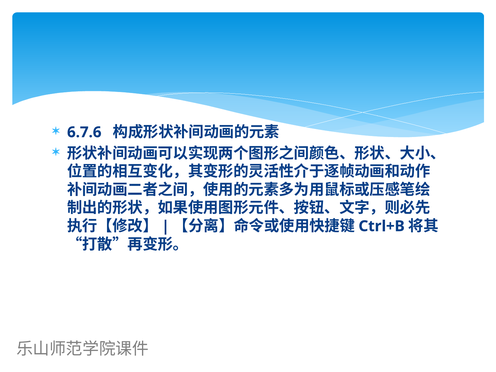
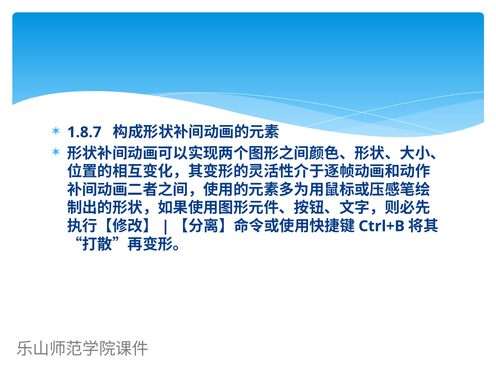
6.7.6: 6.7.6 -> 1.8.7
